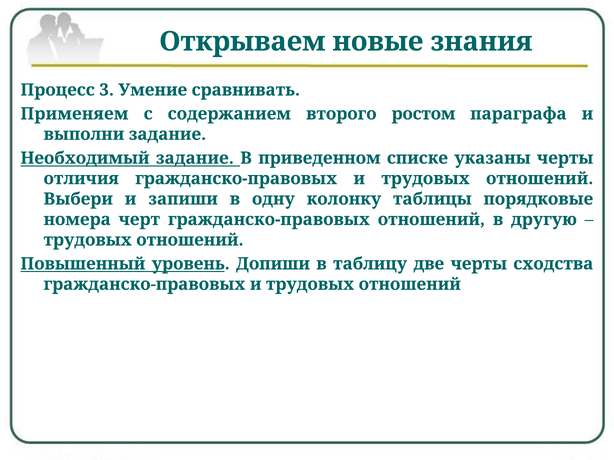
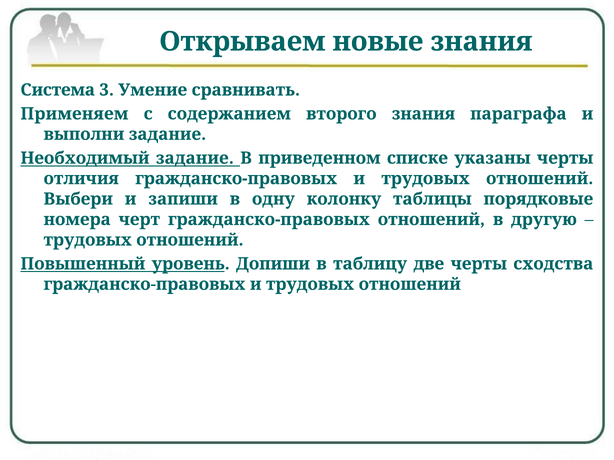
Процесс: Процесс -> Система
второго ростом: ростом -> знания
